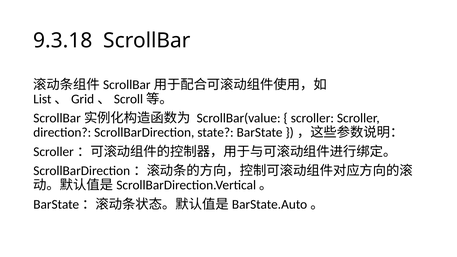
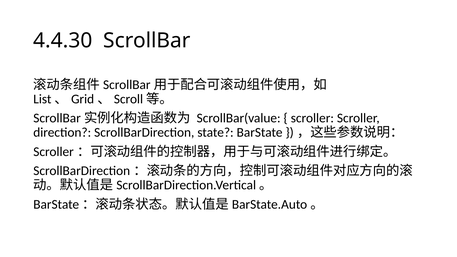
9.3.18: 9.3.18 -> 4.4.30
